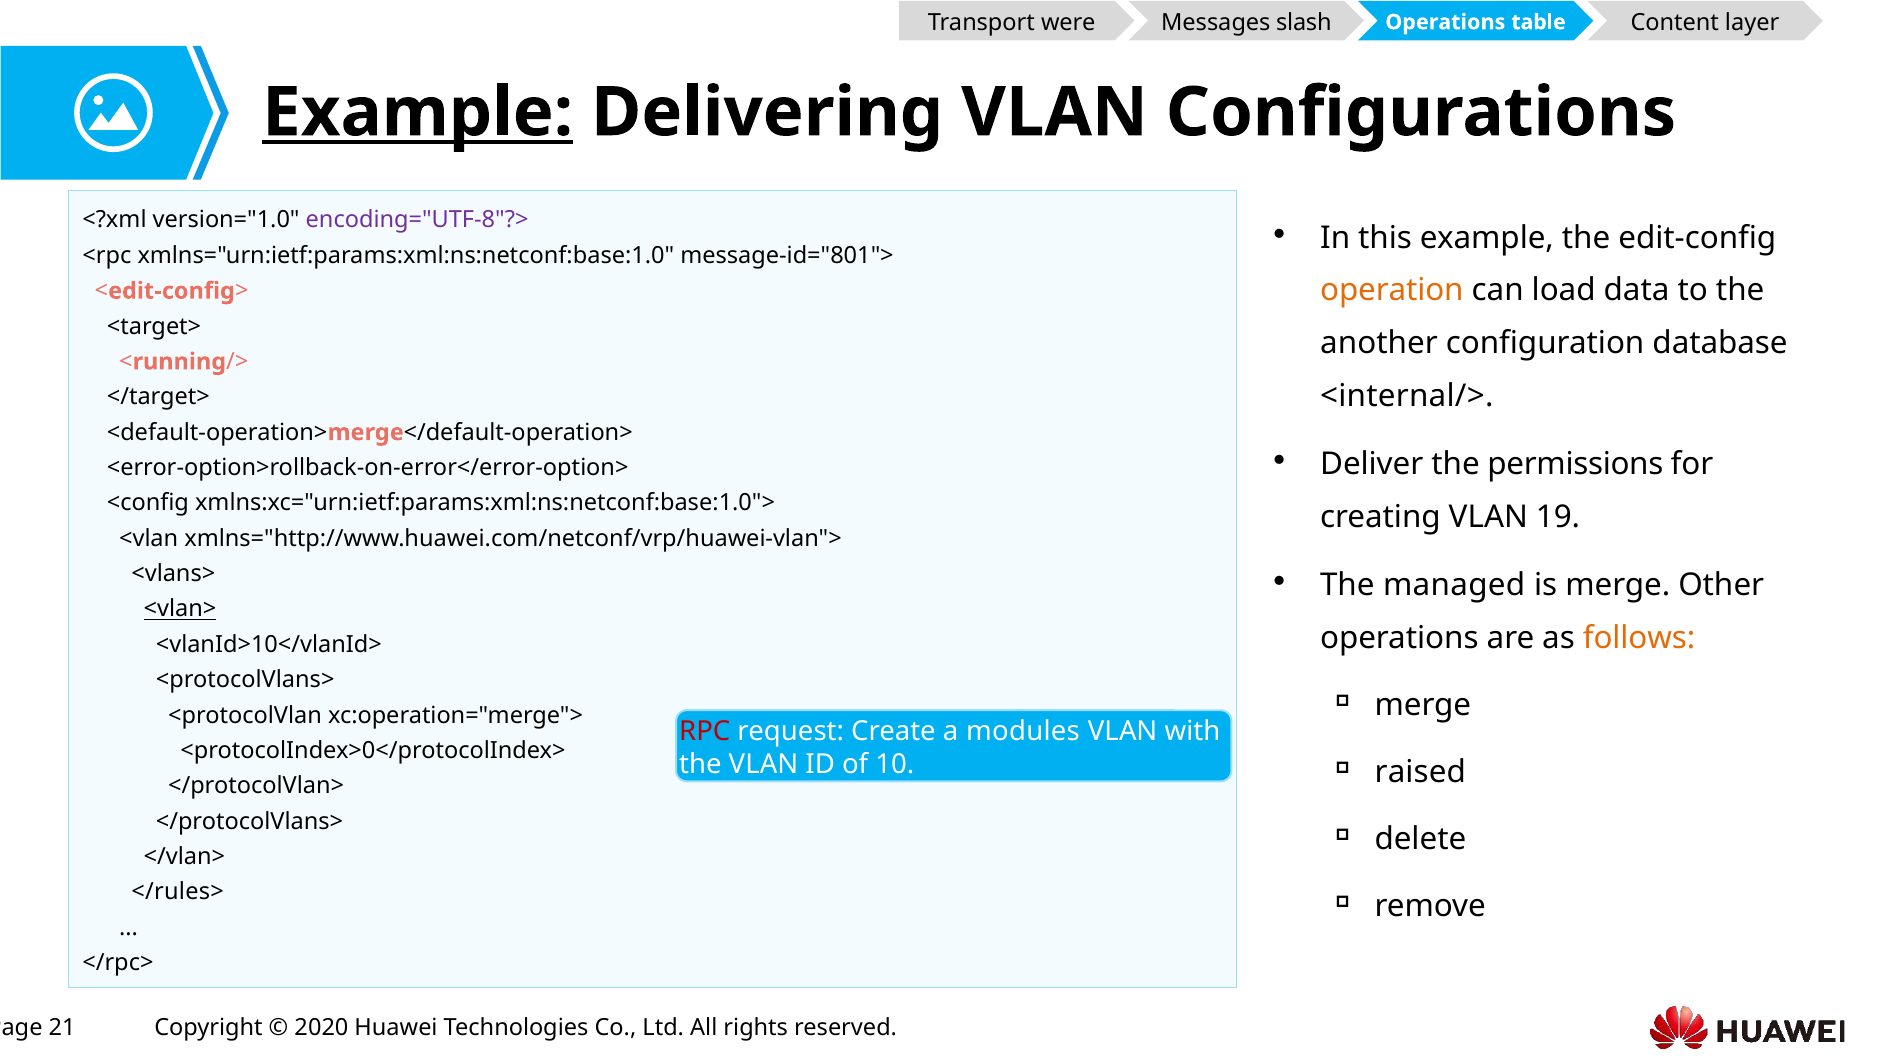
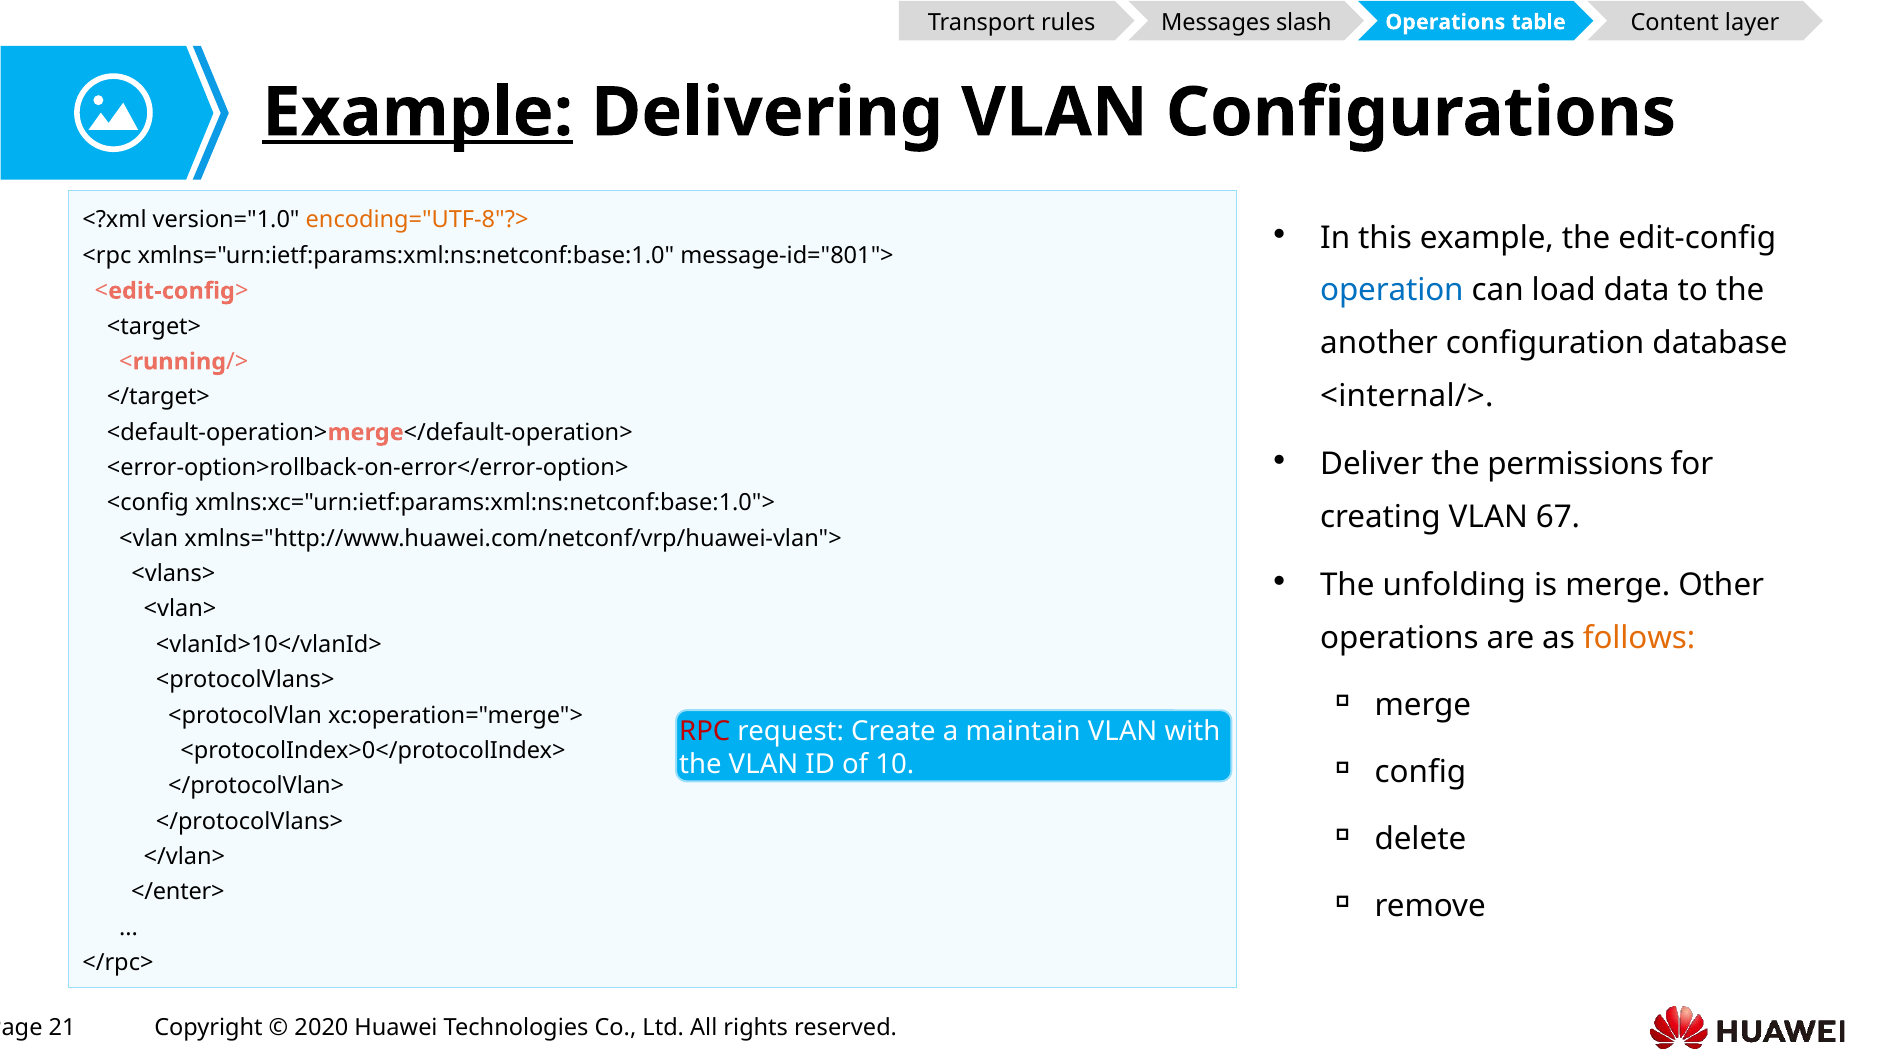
were: were -> rules
encoding="UTF-8"?> colour: purple -> orange
operation colour: orange -> blue
19: 19 -> 67
managed: managed -> unfolding
<vlan> underline: present -> none
modules: modules -> maintain
raised: raised -> config
</rules>: </rules> -> </enter>
